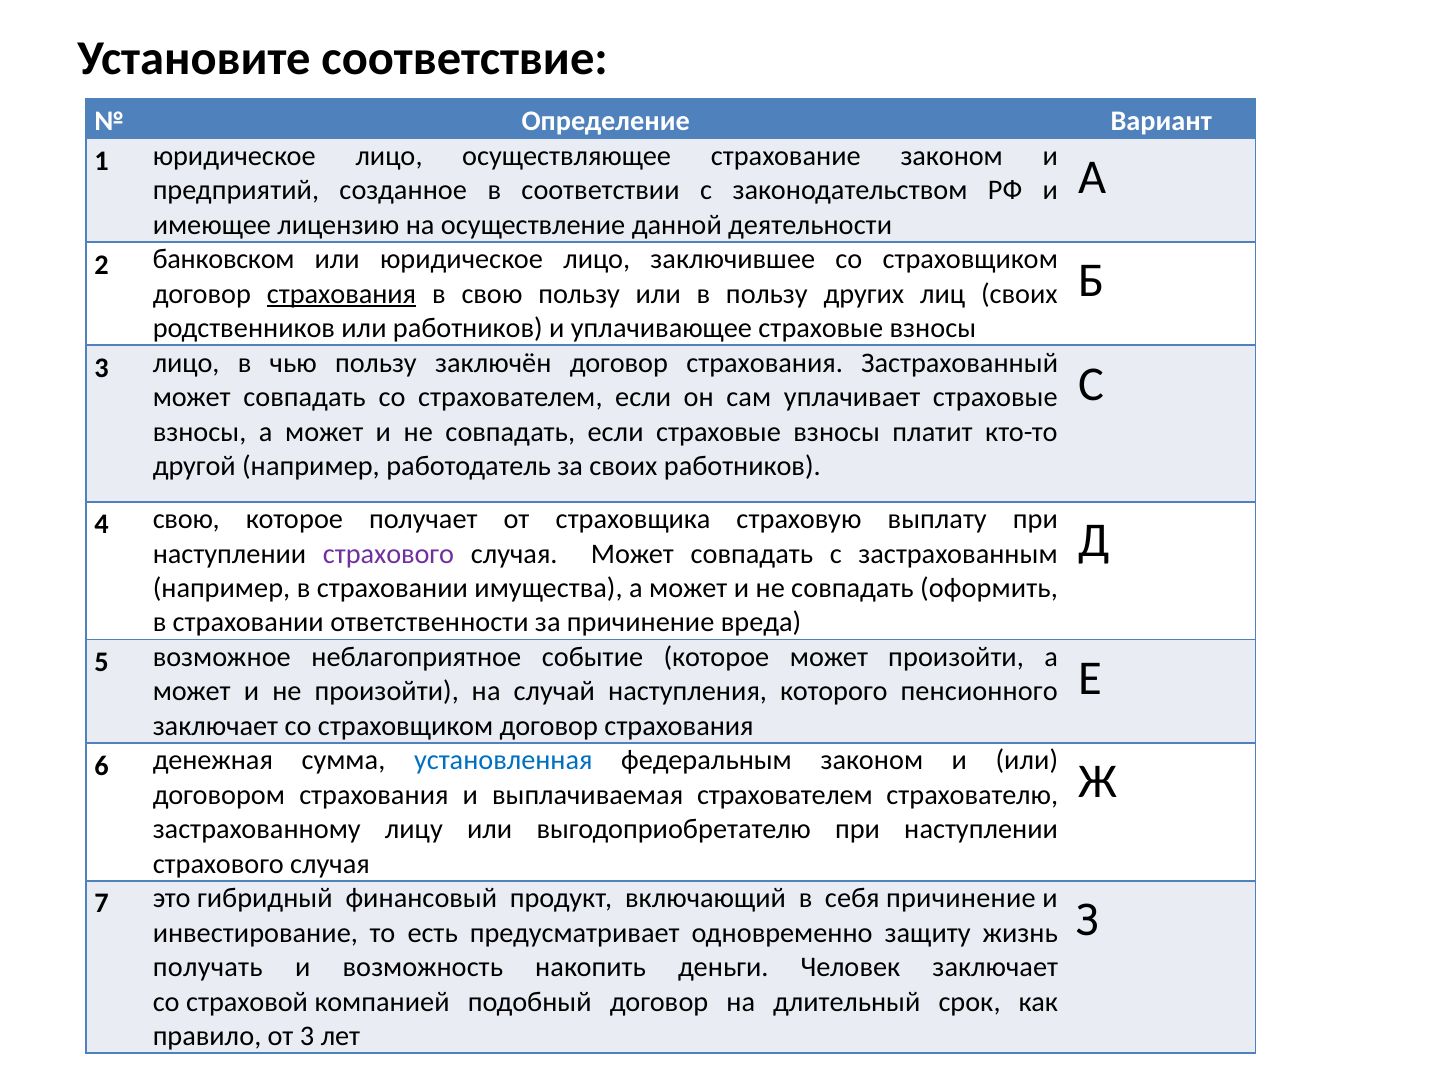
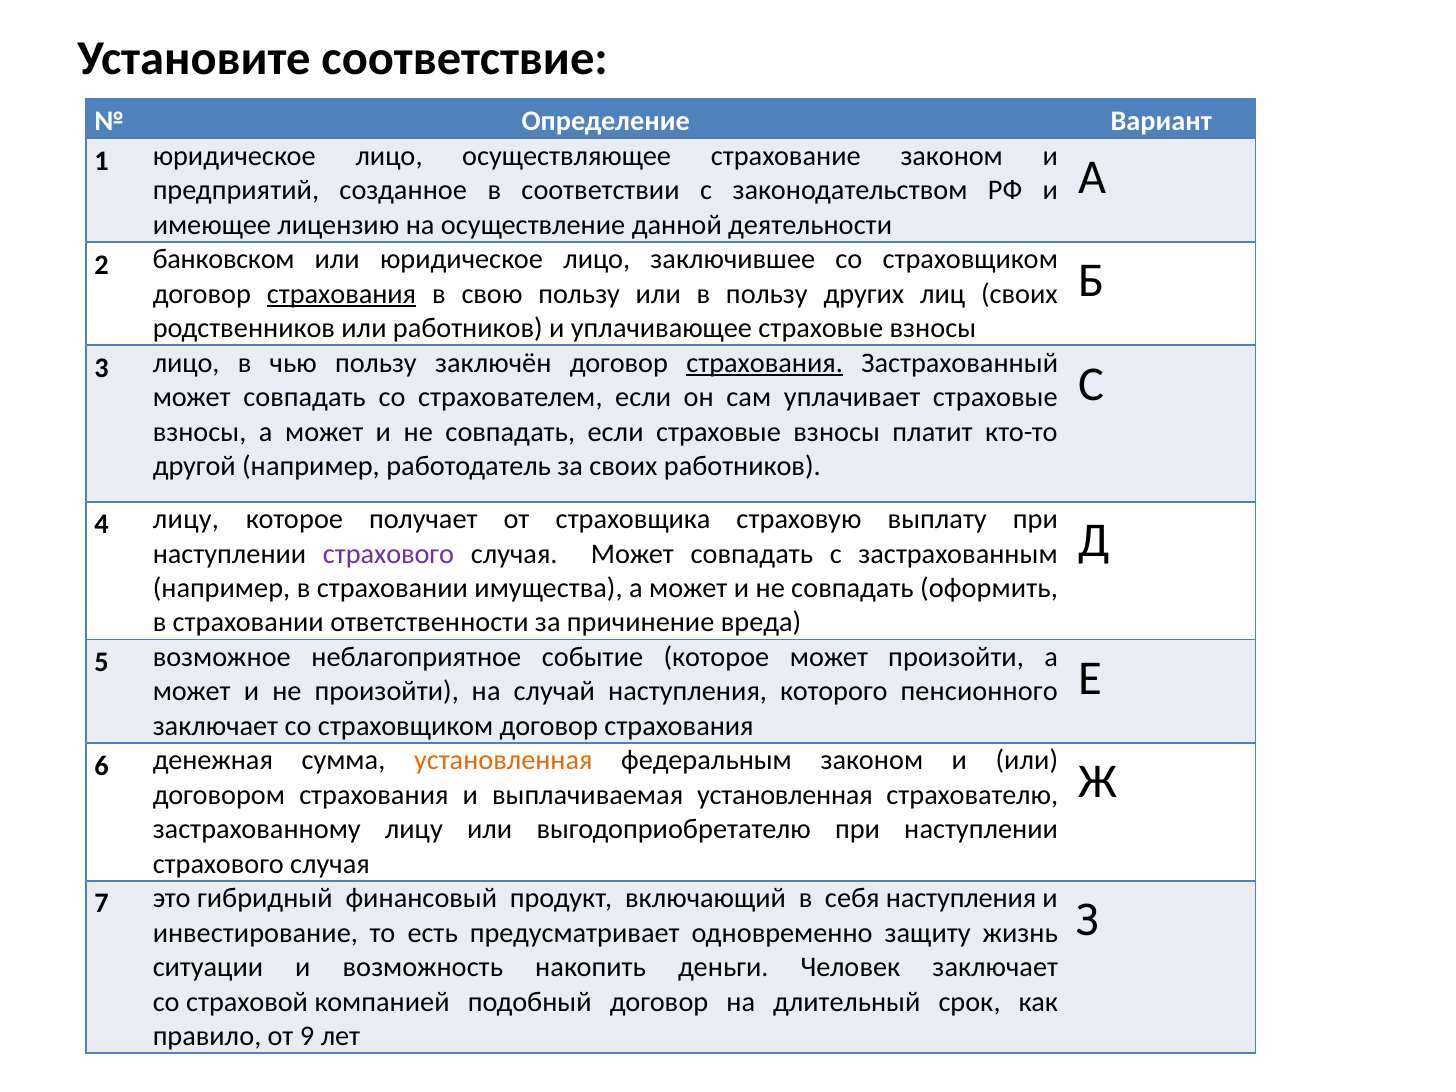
страхования at (765, 363) underline: none -> present
4 свою: свою -> лицу
установленная at (503, 761) colour: blue -> orange
выплачиваемая страхователем: страхователем -> установленная
себя причинение: причинение -> наступления
получать: получать -> ситуации
от 3: 3 -> 9
